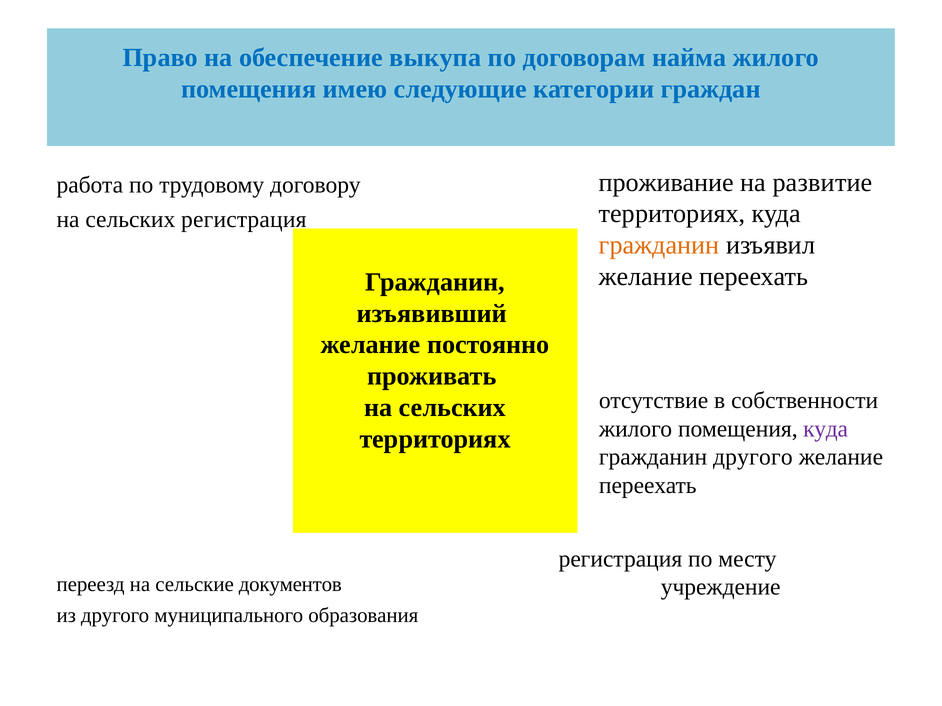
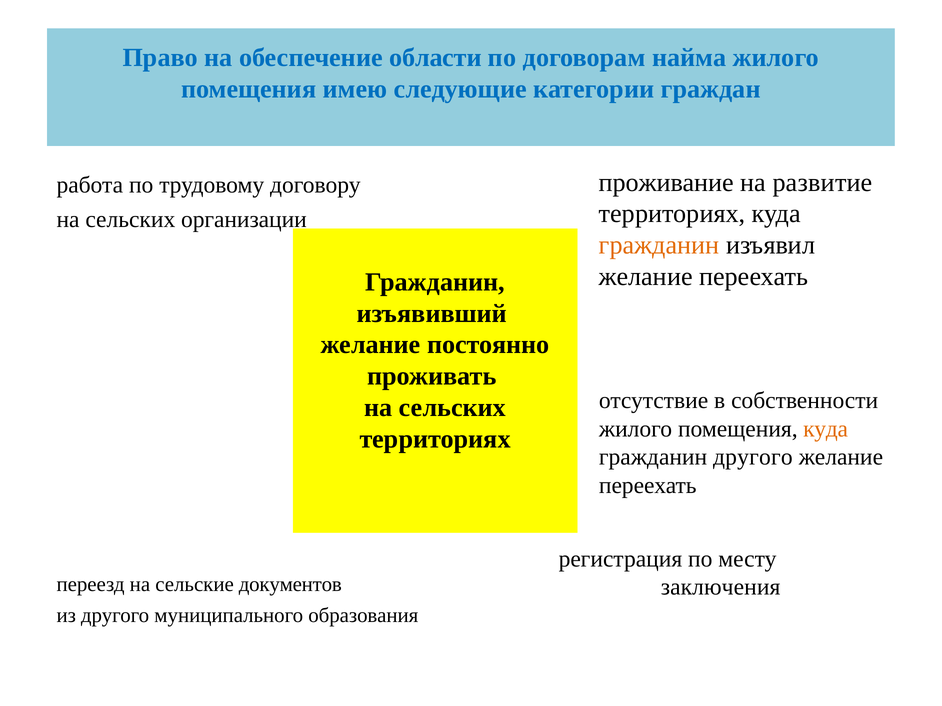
выкупа: выкупа -> области
сельских регистрация: регистрация -> организации
куда at (826, 429) colour: purple -> orange
учреждение: учреждение -> заключения
